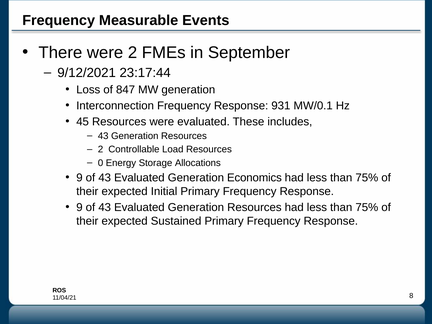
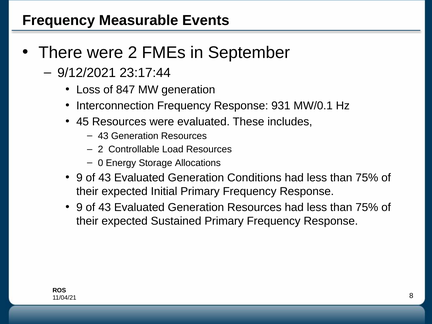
Economics: Economics -> Conditions
